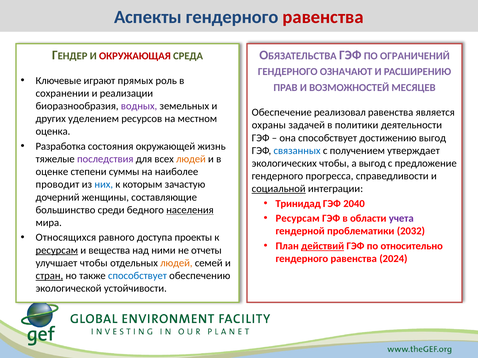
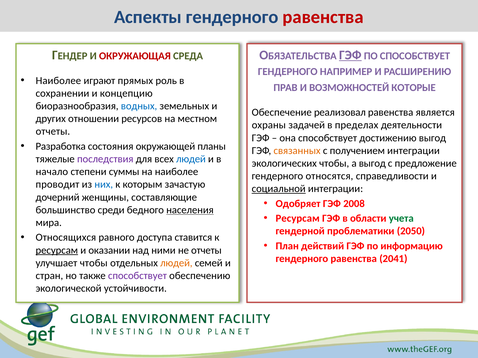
ГЭФ at (350, 55) underline: none -> present
ПО ОГРАНИЧЕНИЙ: ОГРАНИЧЕНИЙ -> СПОСОБСТВУЕТ
ОЗНАЧАЮТ: ОЗНАЧАЮТ -> НАПРИМЕР
Ключевые at (59, 81): Ключевые -> Наиболее
МЕСЯЦЕВ: МЕСЯЦЕВ -> КОТОРЫЕ
реализации: реализации -> концепцию
водных colour: purple -> blue
уделением: уделением -> отношении
политики: политики -> пределах
оценка at (53, 132): оценка -> отчеты
жизнь: жизнь -> планы
связанных colour: blue -> orange
получением утверждает: утверждает -> интеграции
людей at (191, 159) colour: orange -> blue
оценке: оценке -> начало
прогресса: прогресса -> относятся
Тринидад: Тринидад -> Одобряет
2040: 2040 -> 2008
учета colour: purple -> green
2032: 2032 -> 2050
проекты: проекты -> ставится
действий underline: present -> none
относительно: относительно -> информацию
вещества: вещества -> оказании
2024: 2024 -> 2041
стран underline: present -> none
способствует at (137, 276) colour: blue -> purple
